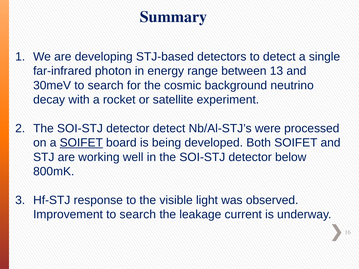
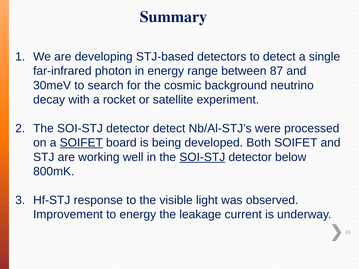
13: 13 -> 87
SOI-STJ at (202, 157) underline: none -> present
Improvement to search: search -> energy
